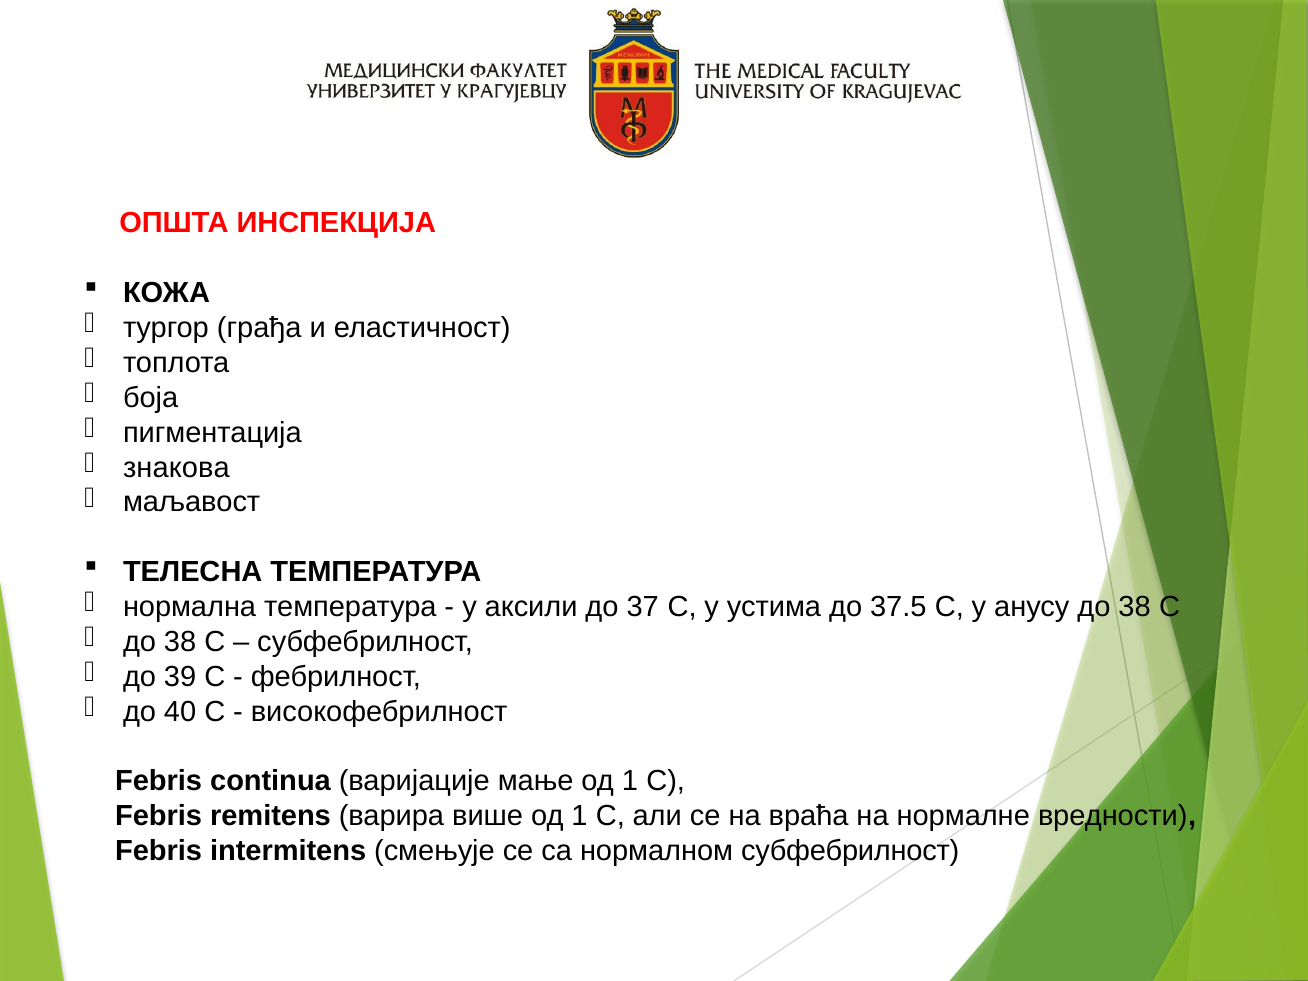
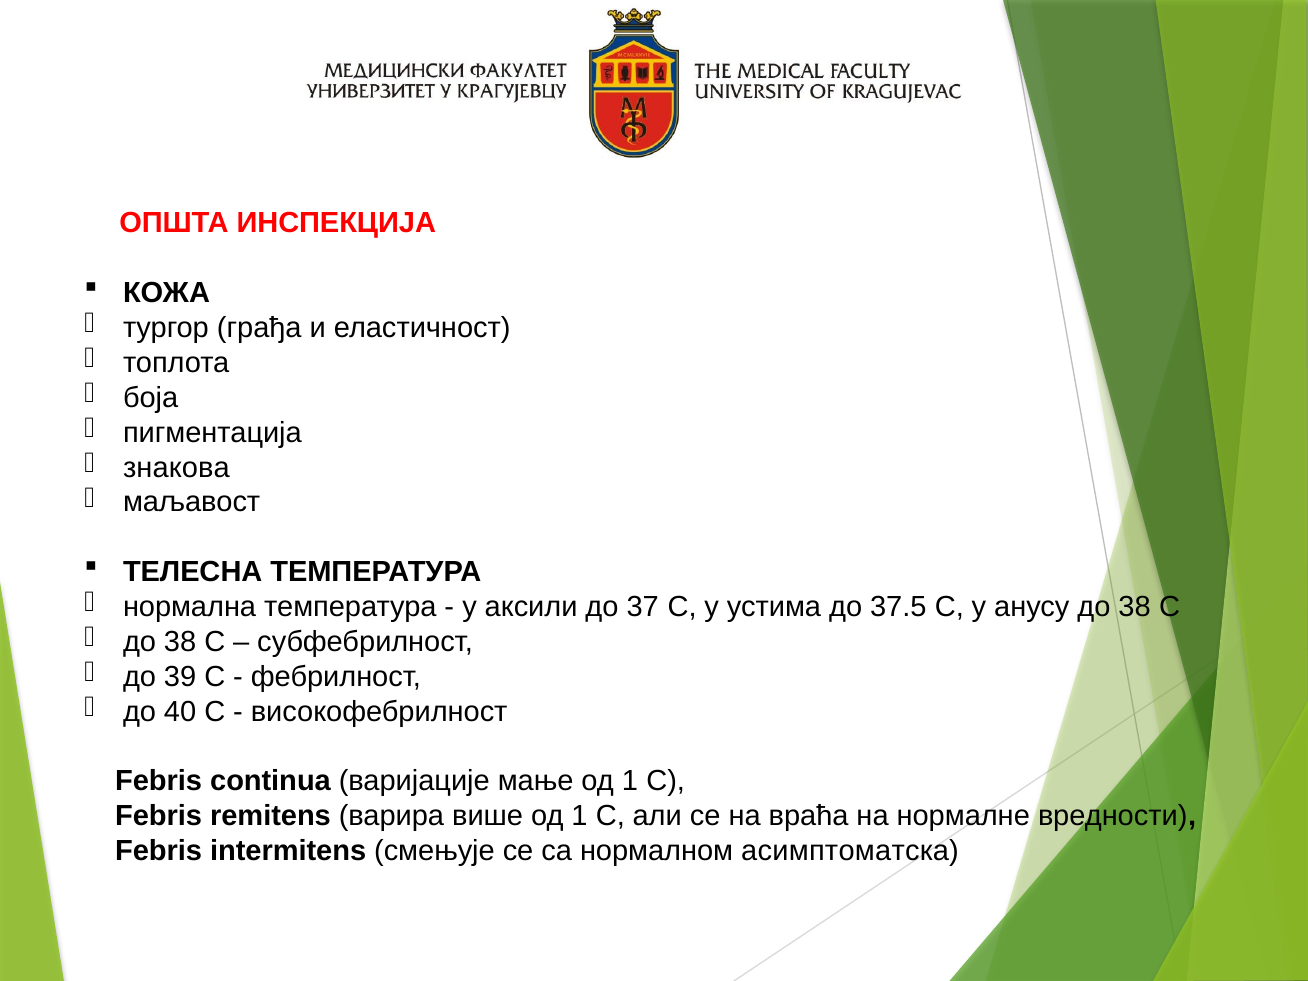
нормалном субфебрилност: субфебрилност -> асимптоматска
